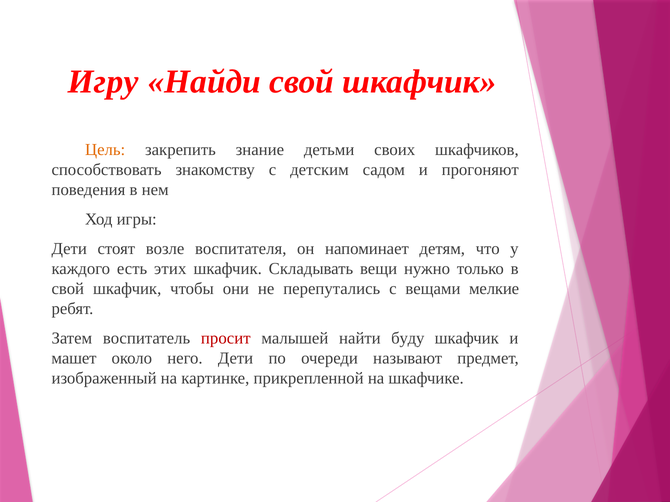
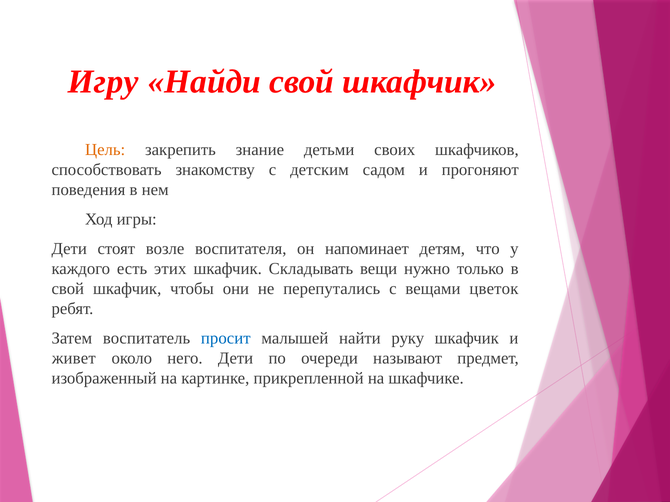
мелкие: мелкие -> цветок
просит colour: red -> blue
буду: буду -> руку
машет: машет -> живет
